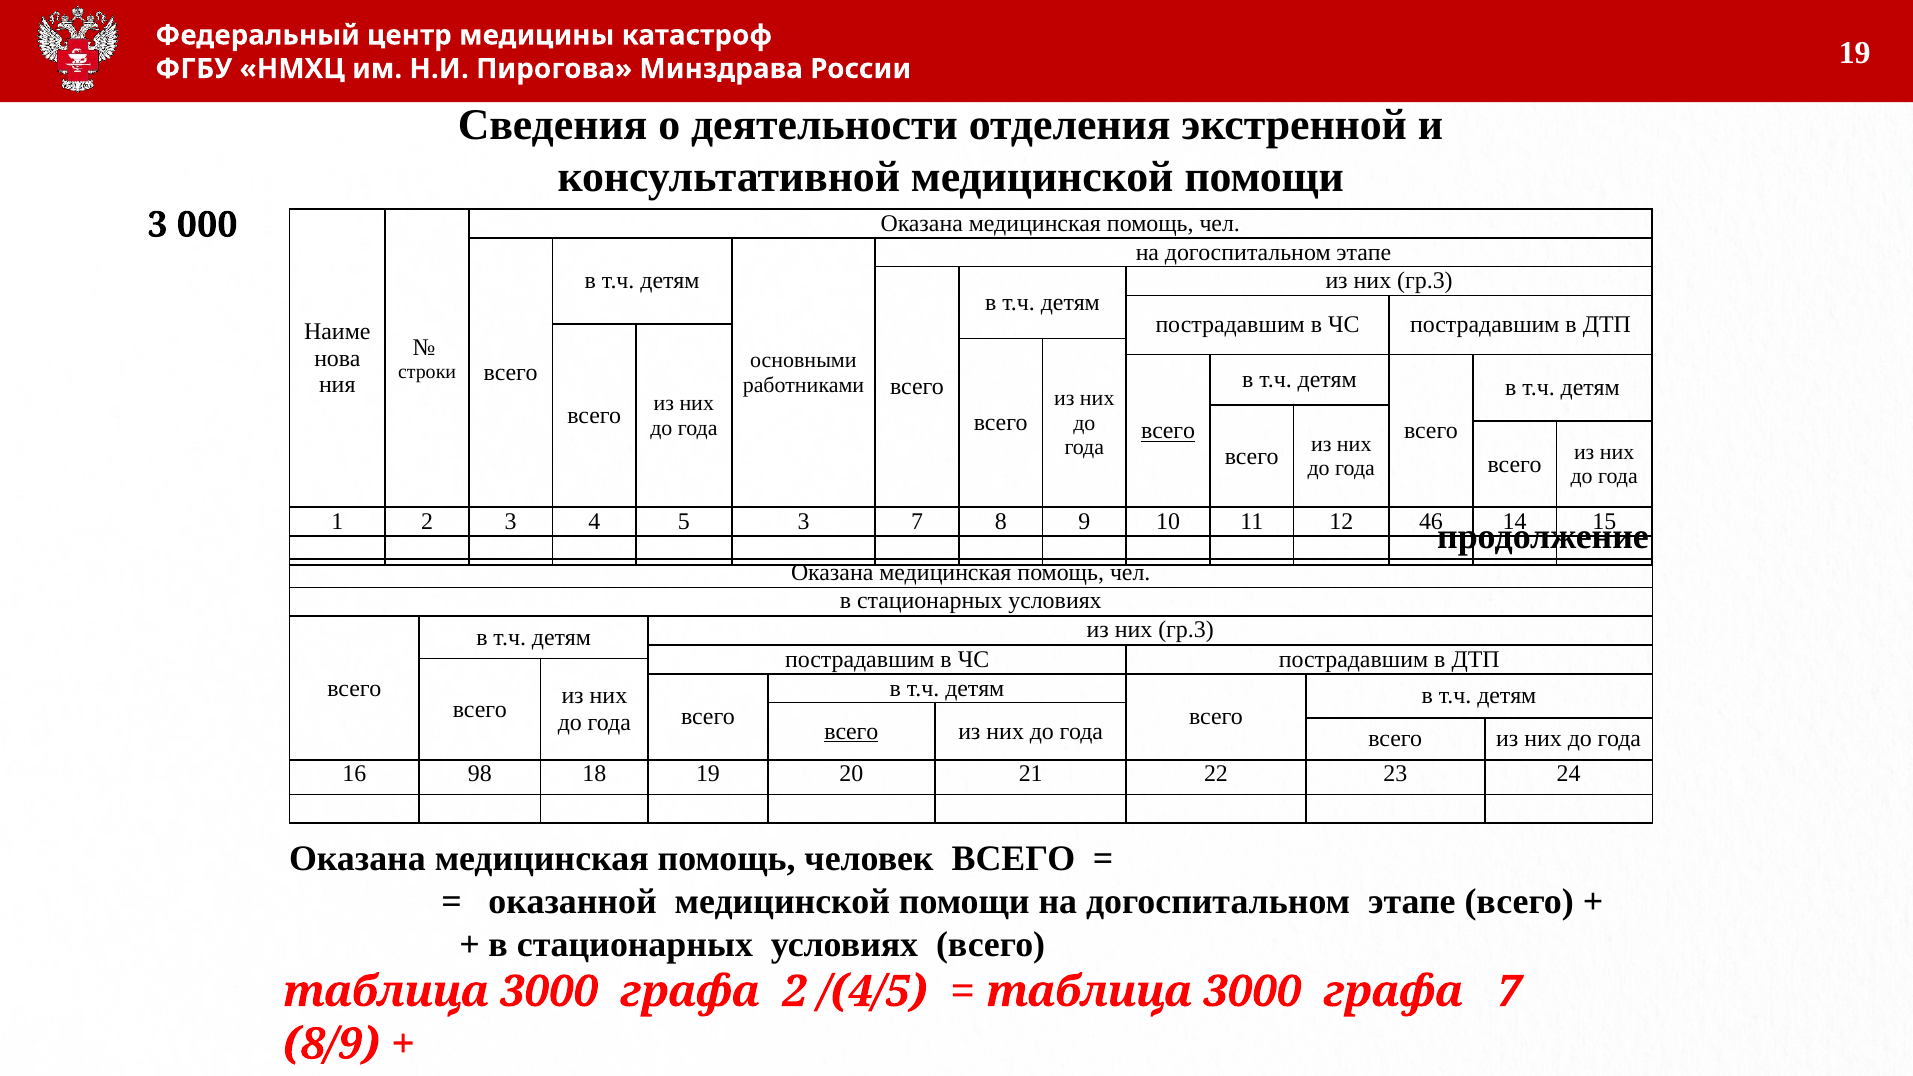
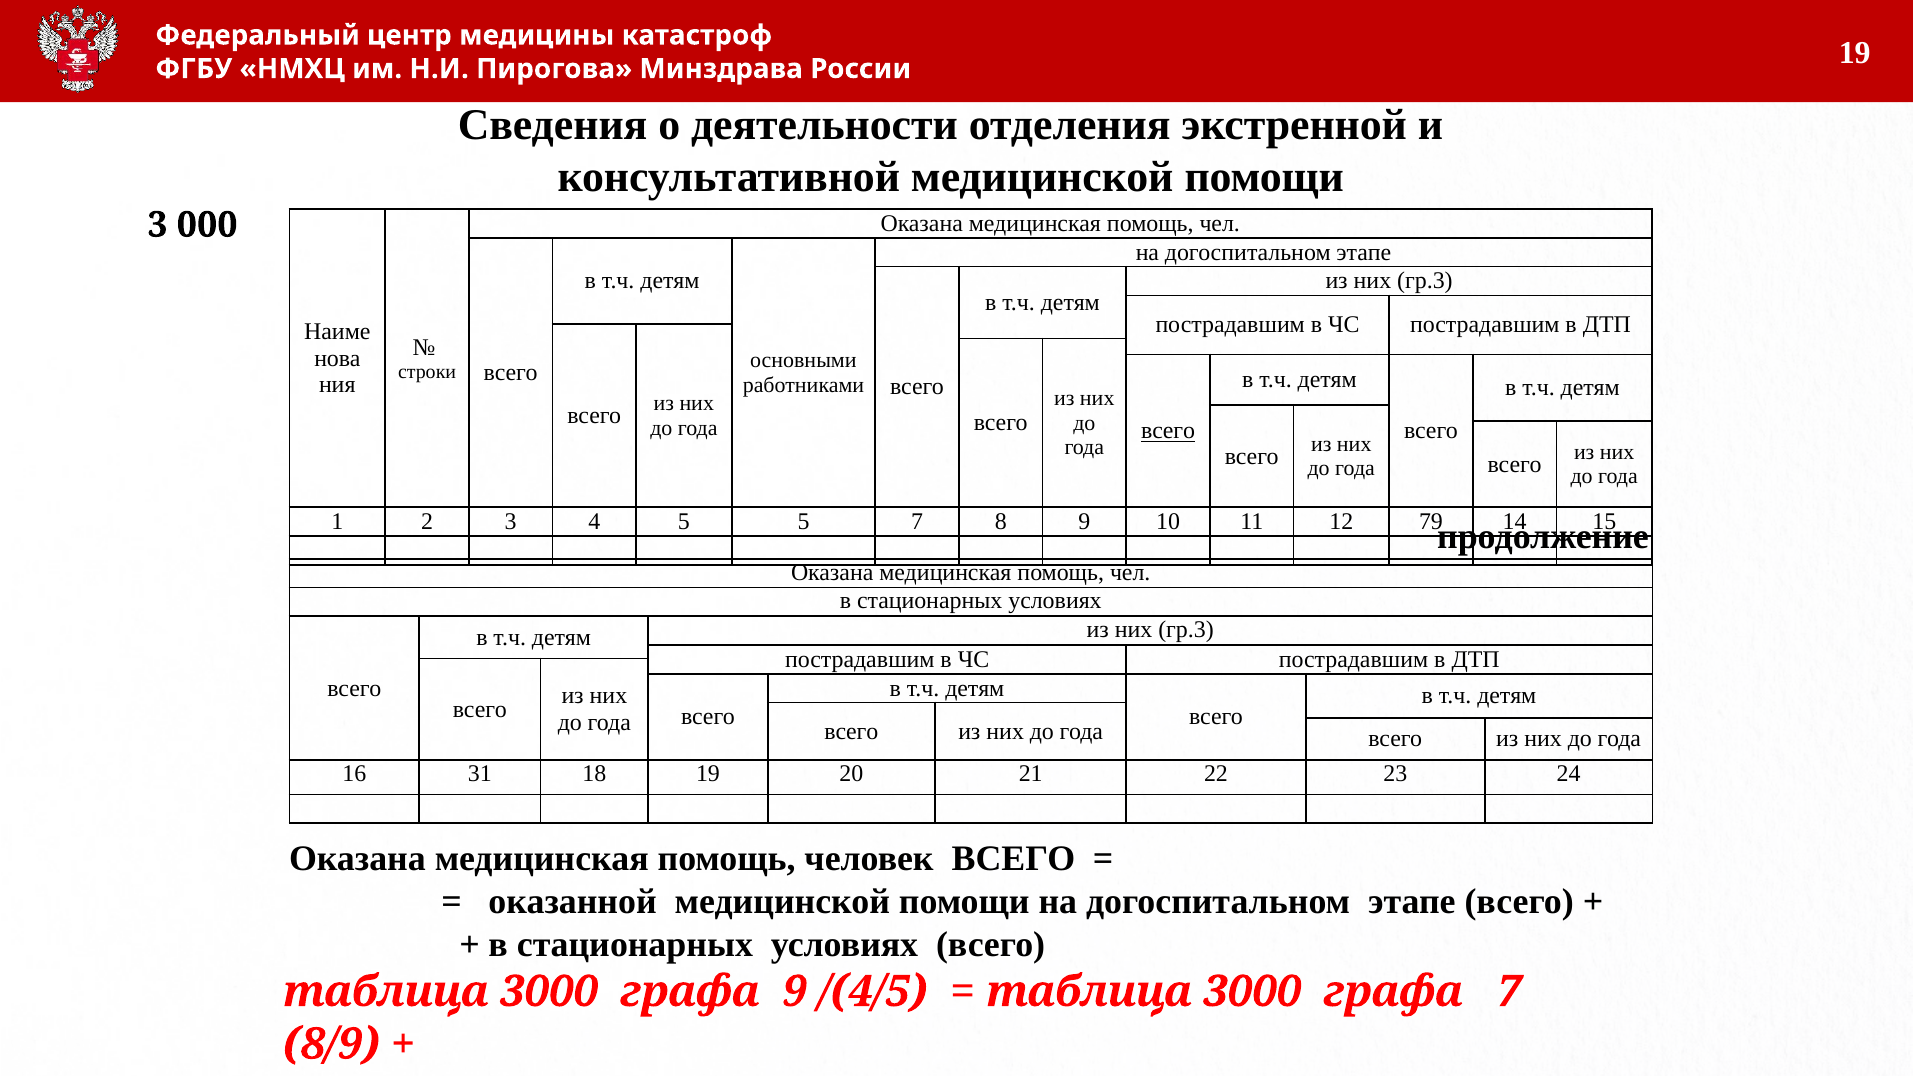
5 3: 3 -> 5
46: 46 -> 79
всего at (851, 731) underline: present -> none
98: 98 -> 31
графа 2: 2 -> 9
